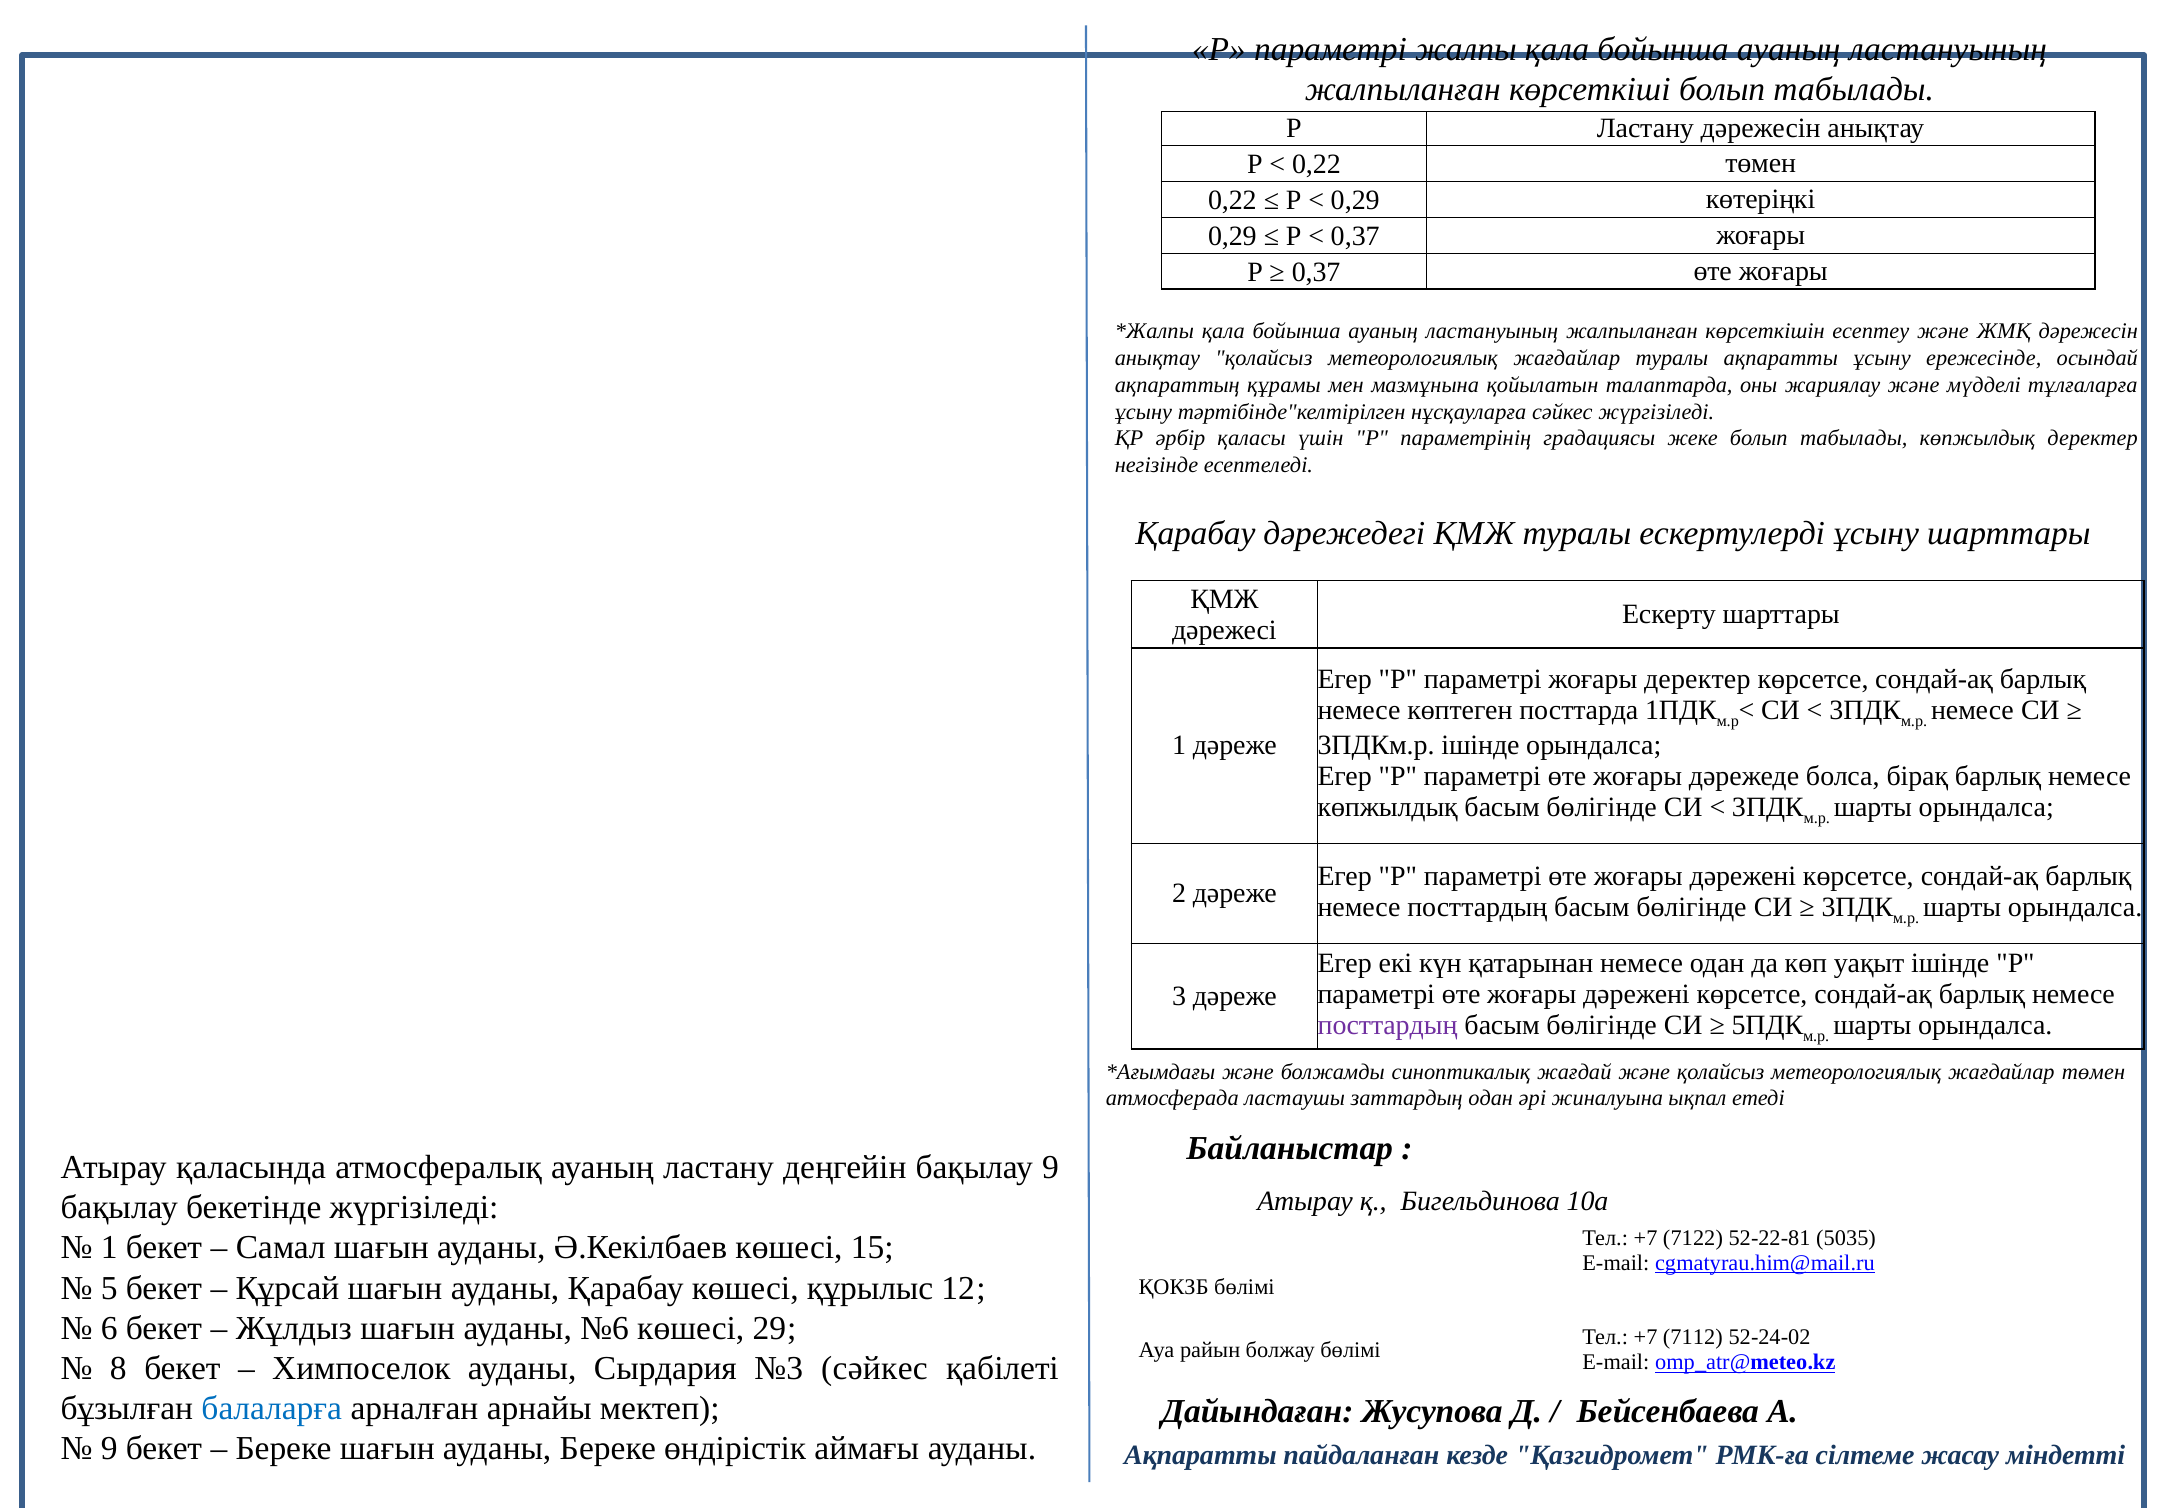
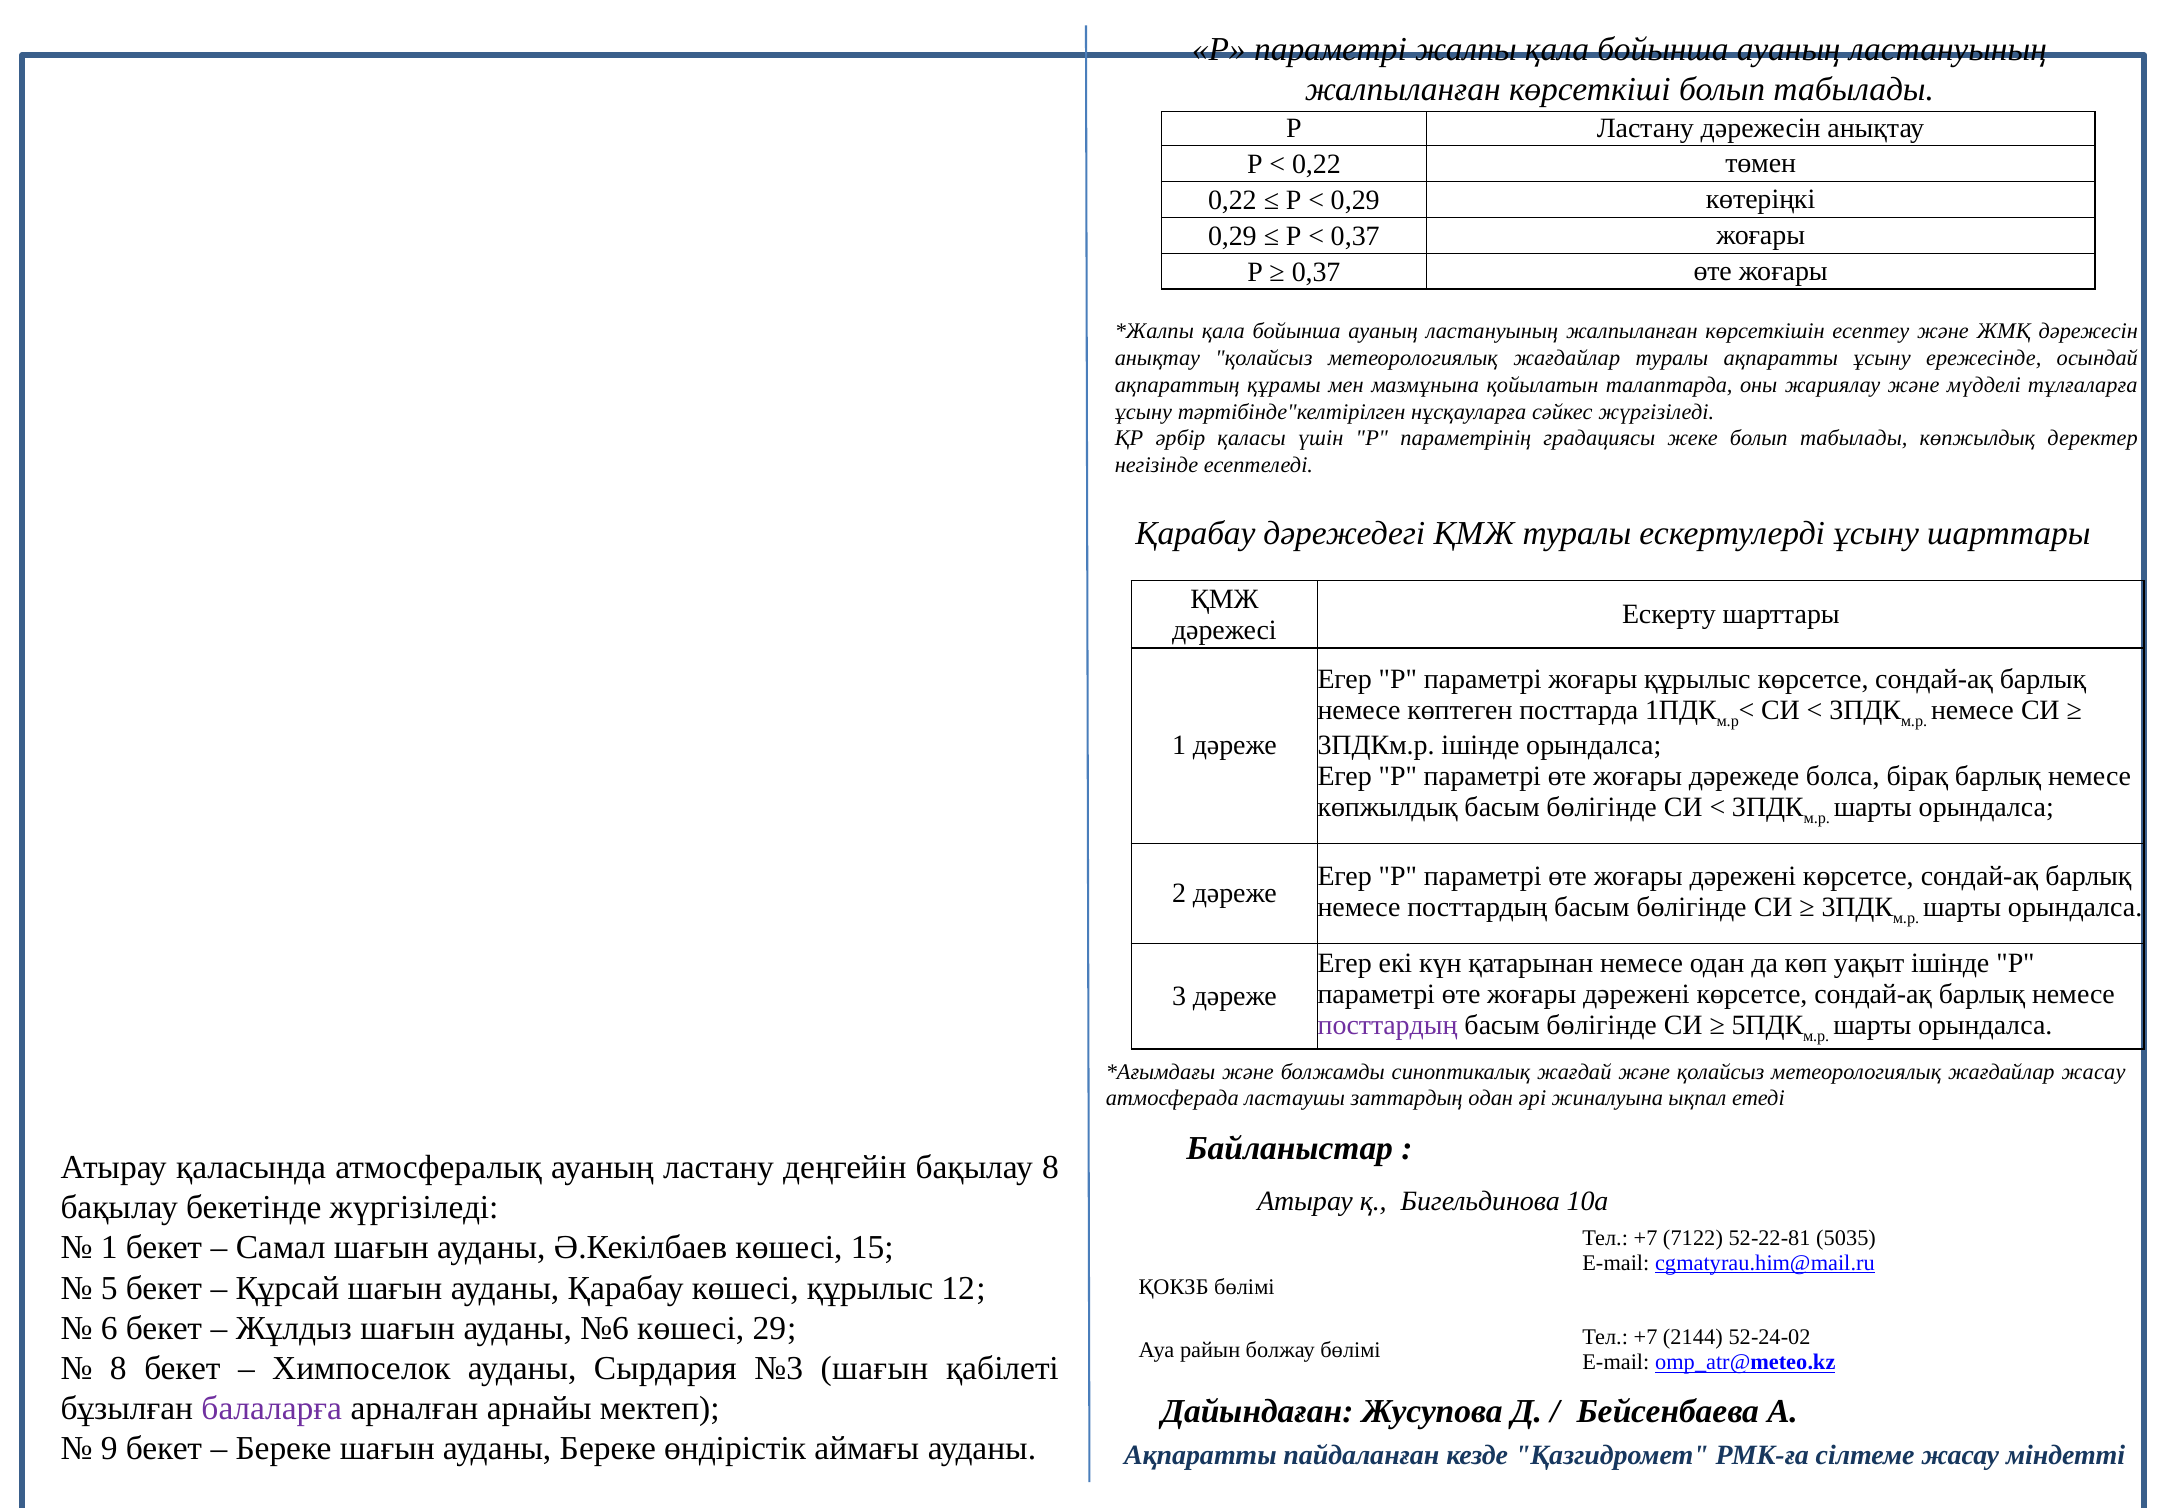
жоғары деректер: деректер -> құрылыс
жағдайлар төмен: төмен -> жасау
бақылау 9: 9 -> 8
7112: 7112 -> 2144
№3 сәйкес: сәйкес -> шағын
балаларға colour: blue -> purple
